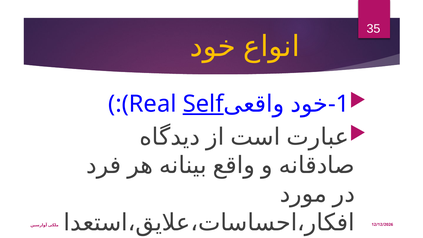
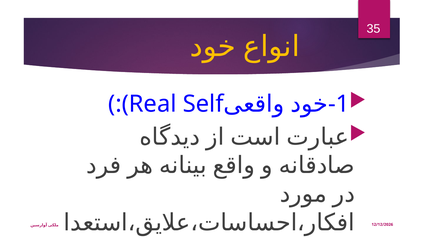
Self underline: present -> none
